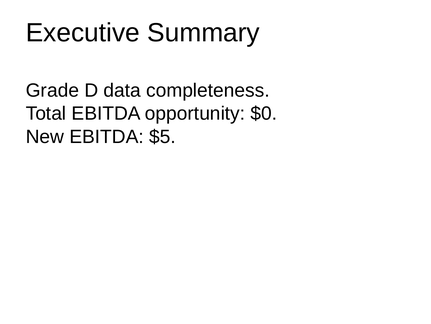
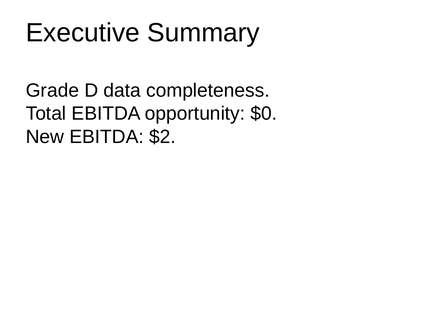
$5: $5 -> $2
